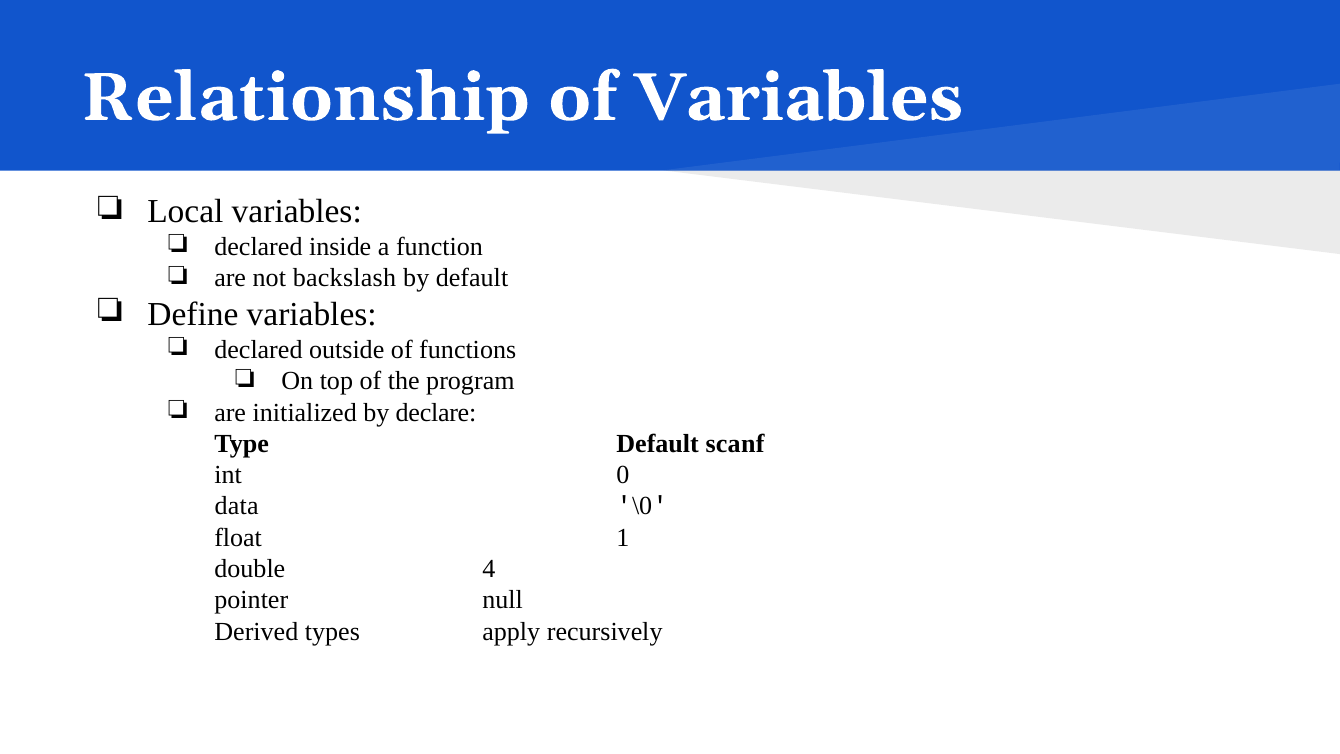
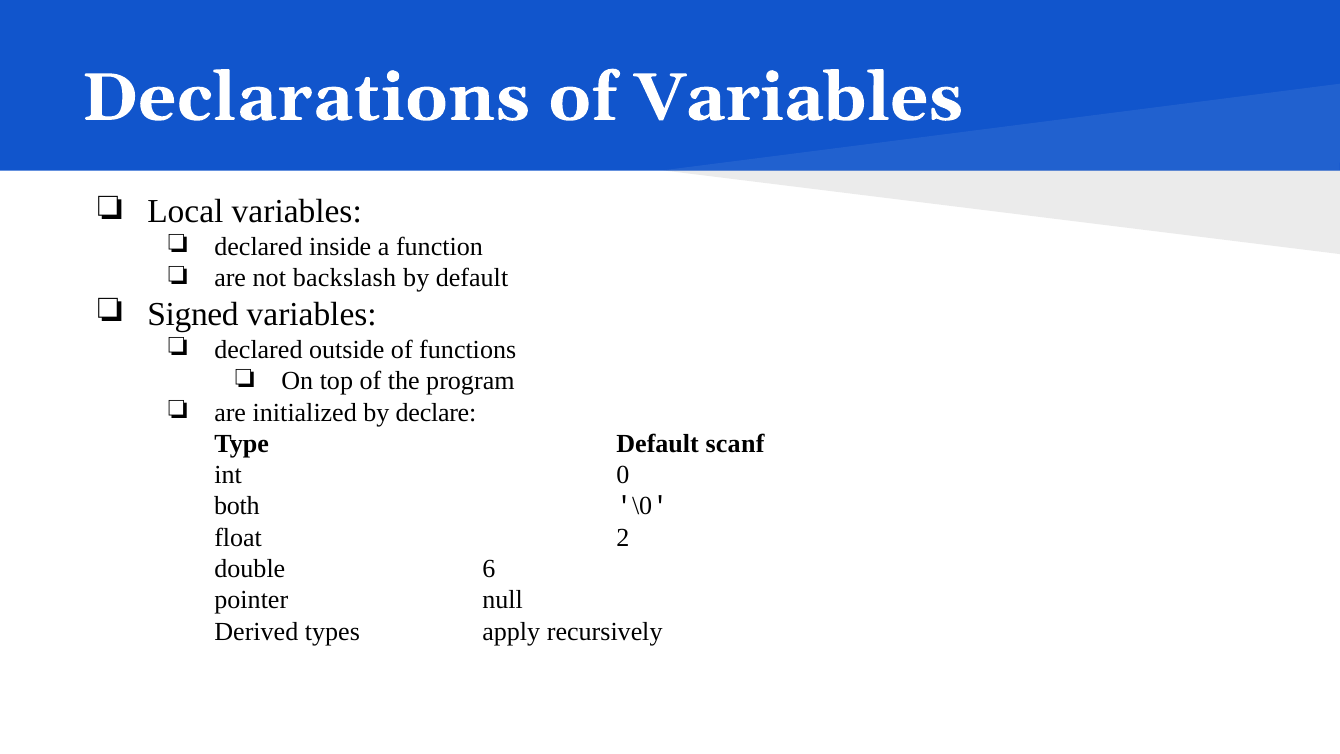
Relationship: Relationship -> Declarations
Define: Define -> Signed
data: data -> both
1: 1 -> 2
4: 4 -> 6
